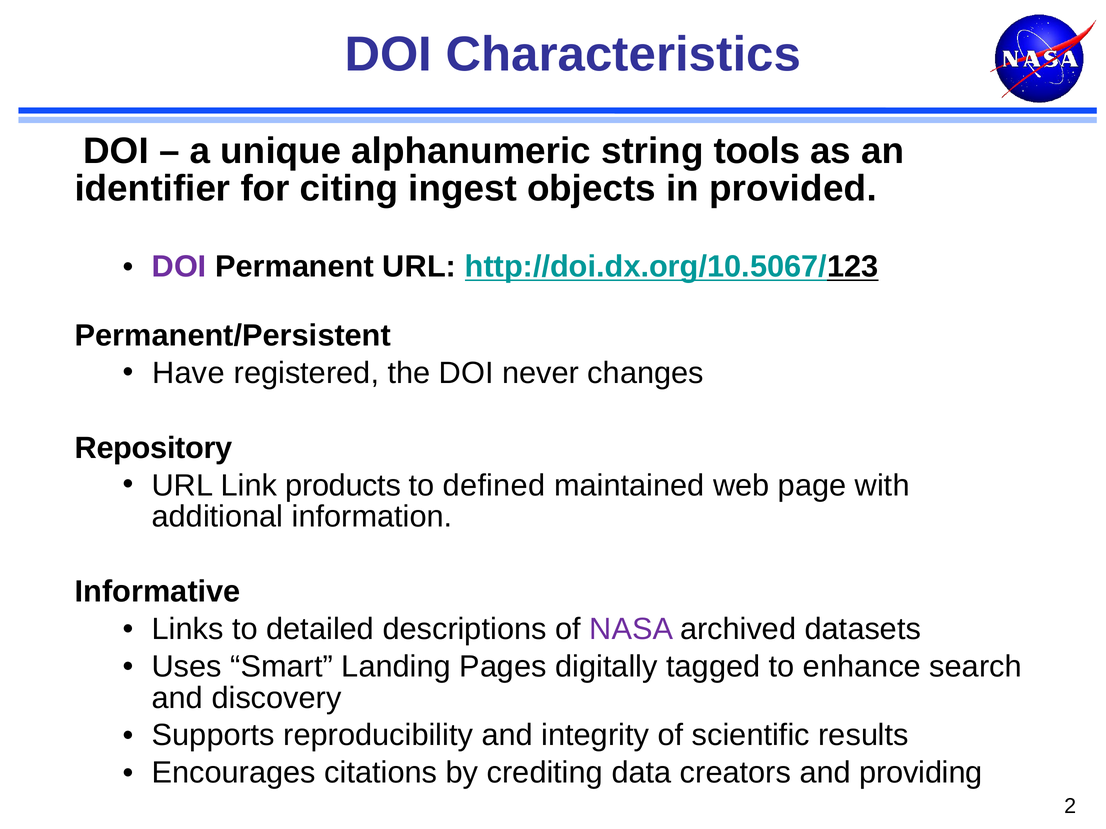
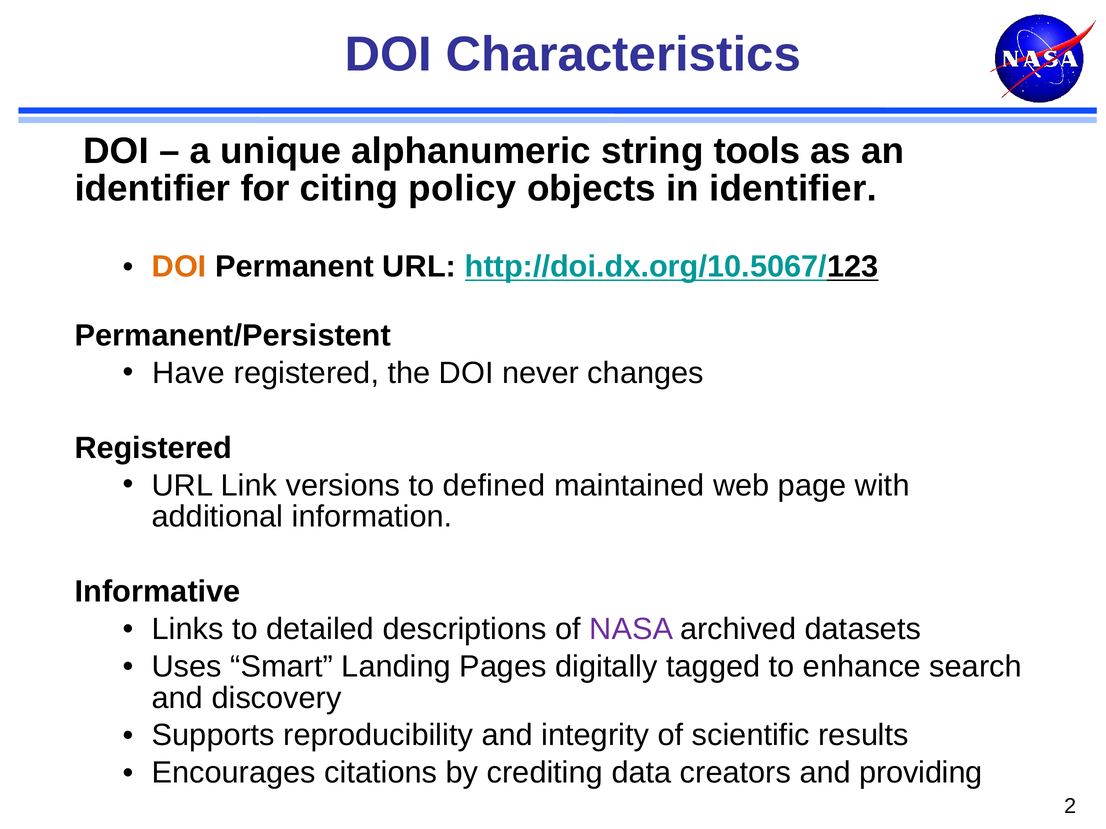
ingest: ingest -> policy
in provided: provided -> identifier
DOI at (179, 267) colour: purple -> orange
Repository at (154, 448): Repository -> Registered
products: products -> versions
